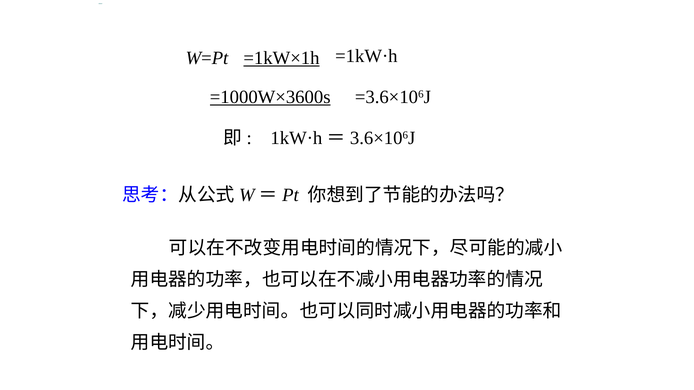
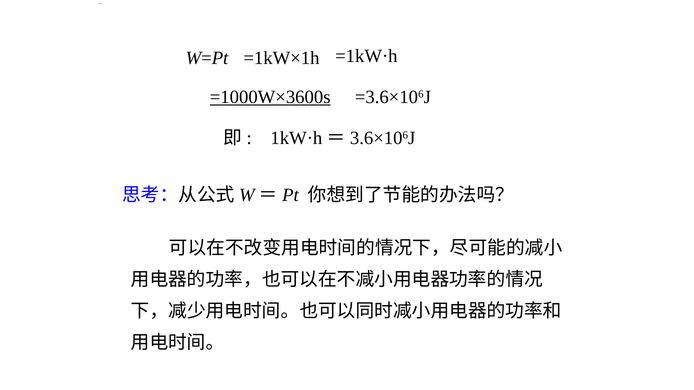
=1kW×1h underline: present -> none
